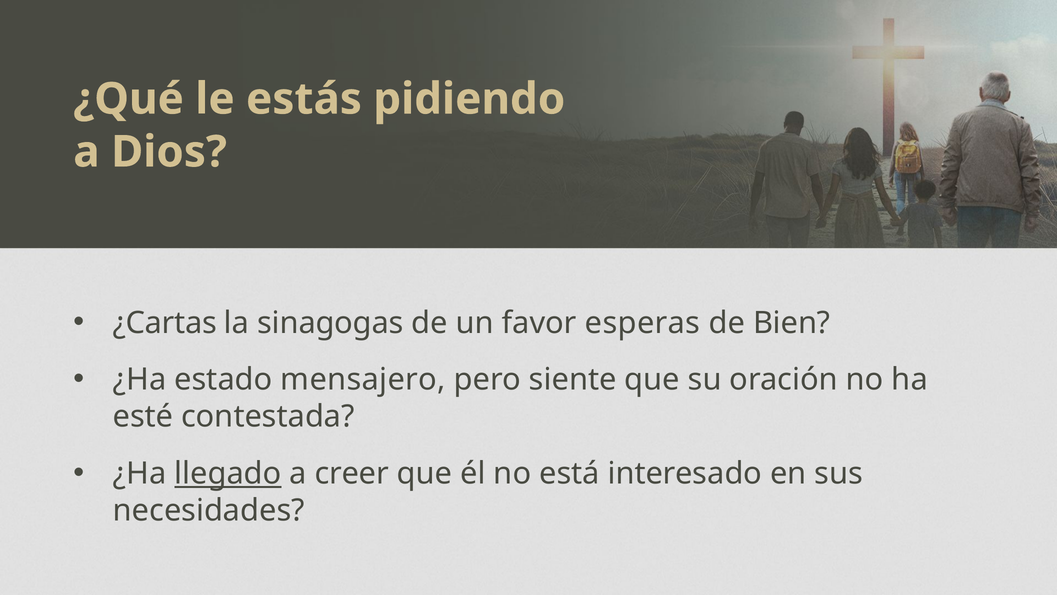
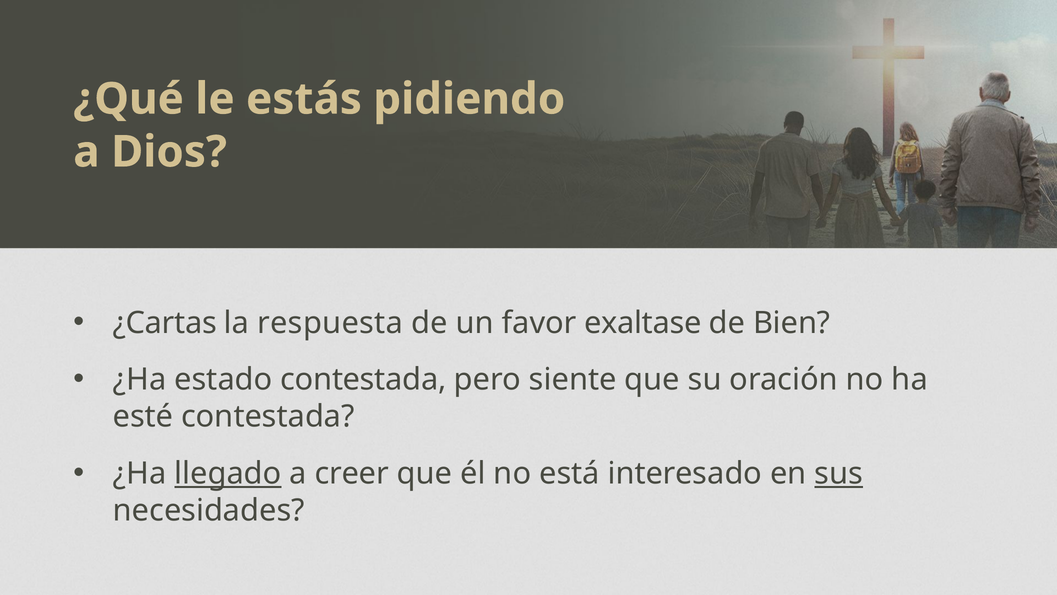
sinagogas: sinagogas -> respuesta
esperas: esperas -> exaltase
estado mensajero: mensajero -> contestada
sus underline: none -> present
